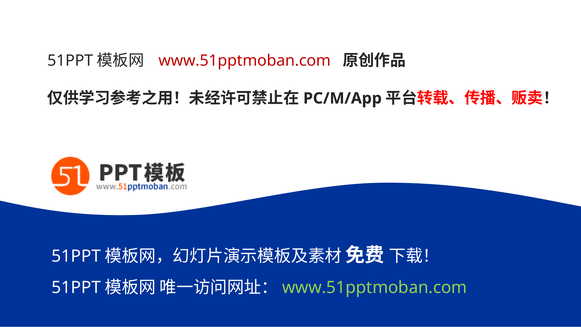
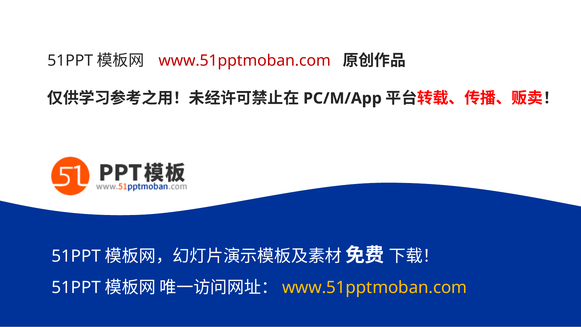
www.51pptmoban.com at (375, 287) colour: light green -> yellow
